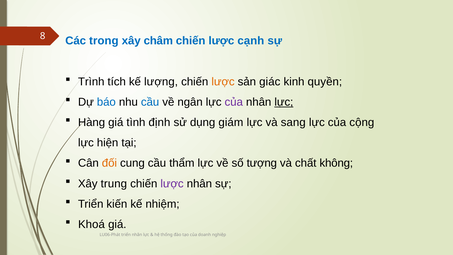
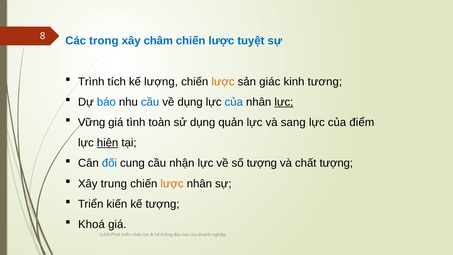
cạnh: cạnh -> tuyệt
quyền: quyền -> tương
về ngân: ngân -> dụng
của at (234, 102) colour: purple -> blue
Hàng: Hàng -> Vững
định: định -> toàn
giám: giám -> quản
cộng: cộng -> điểm
hiện underline: none -> present
đối colour: orange -> blue
thẩm: thẩm -> nhận
chất không: không -> tượng
lược at (172, 183) colour: purple -> orange
kế nhiệm: nhiệm -> tượng
